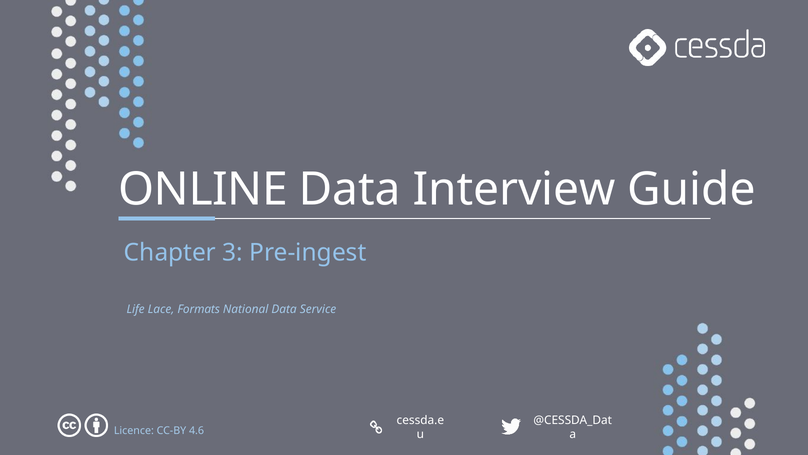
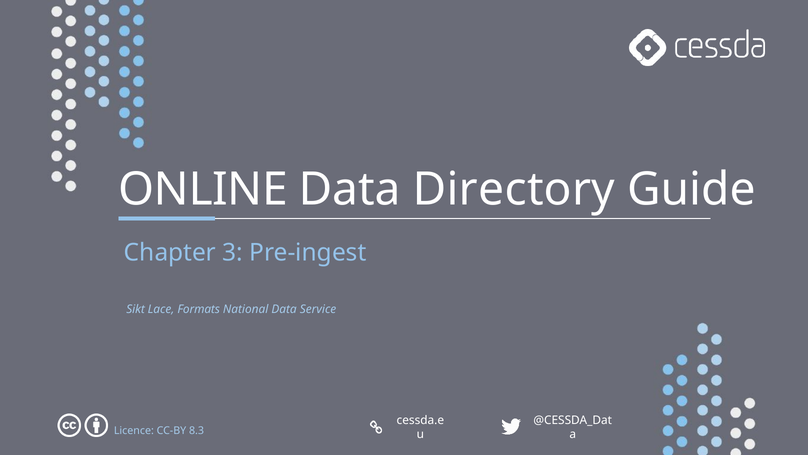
Interview: Interview -> Directory
Life: Life -> Sikt
4.6: 4.6 -> 8.3
